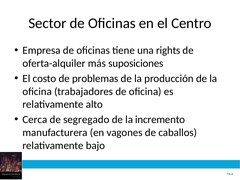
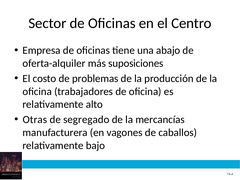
rights: rights -> abajo
Cerca: Cerca -> Otras
incremento: incremento -> mercancías
